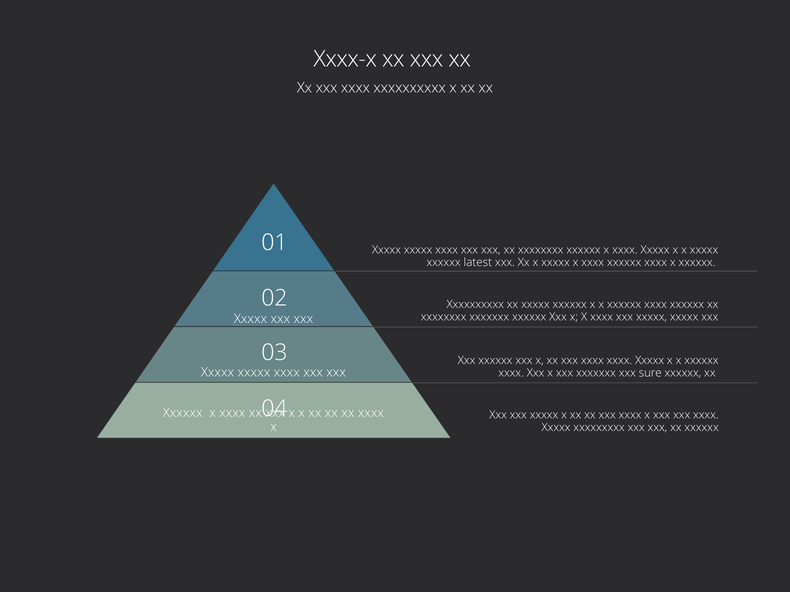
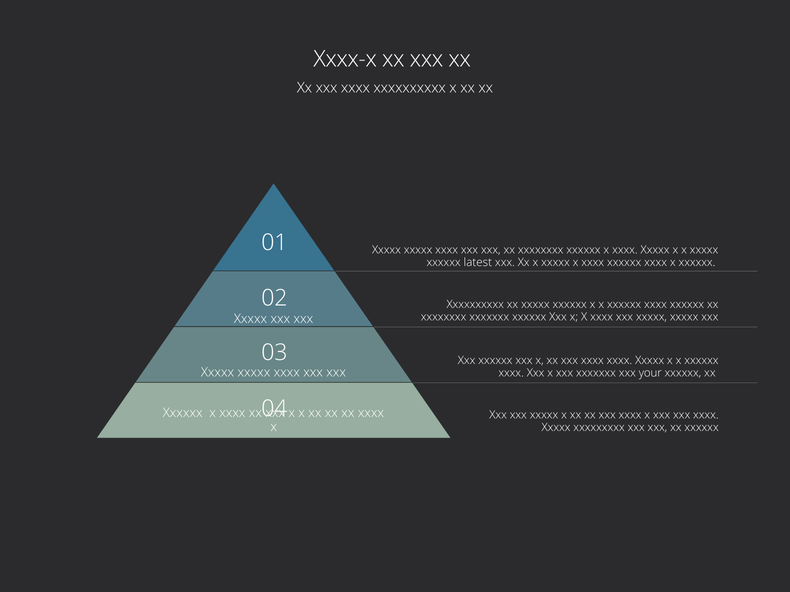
sure: sure -> your
